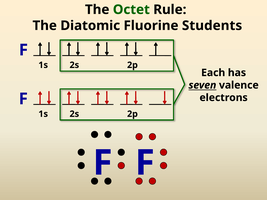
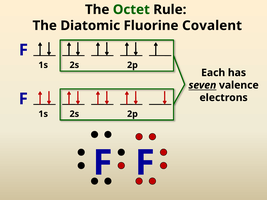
Students: Students -> Covalent
